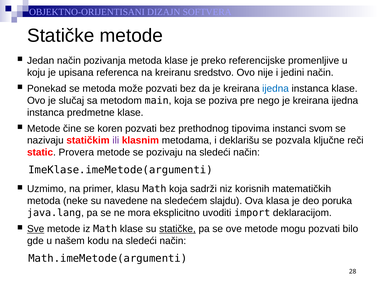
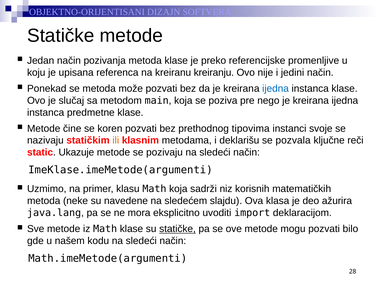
sredstvo: sredstvo -> kreiranju
svom: svom -> svoje
ili colour: purple -> orange
Provera: Provera -> Ukazuje
poruka: poruka -> ažurira
Sve underline: present -> none
